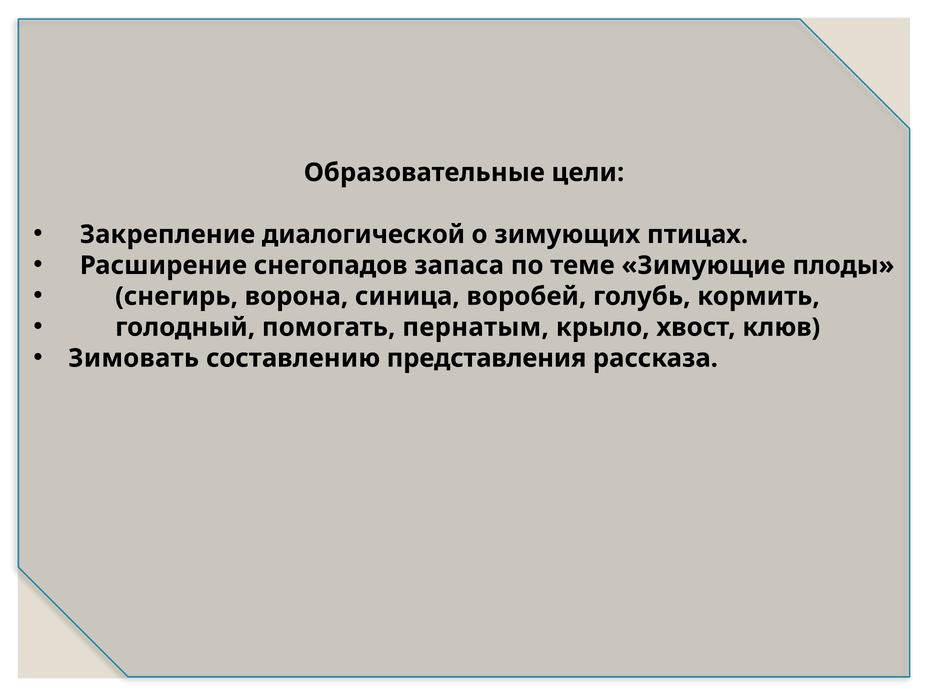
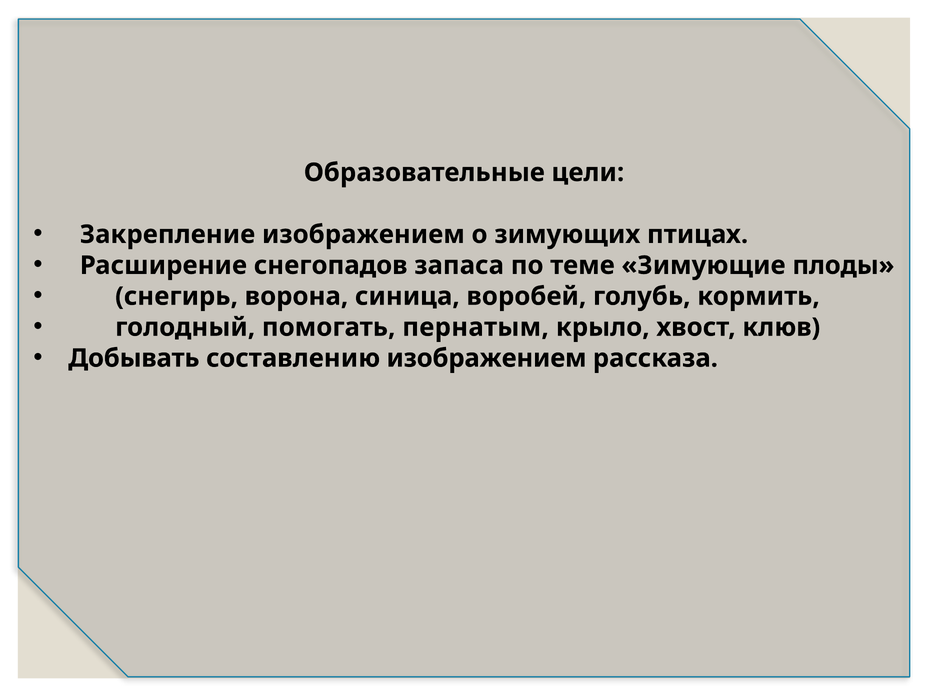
Закрепление диалогической: диалогической -> изображением
Зимовать: Зимовать -> Добывать
составлению представления: представления -> изображением
